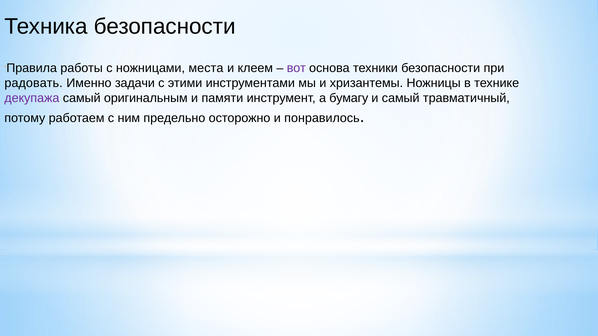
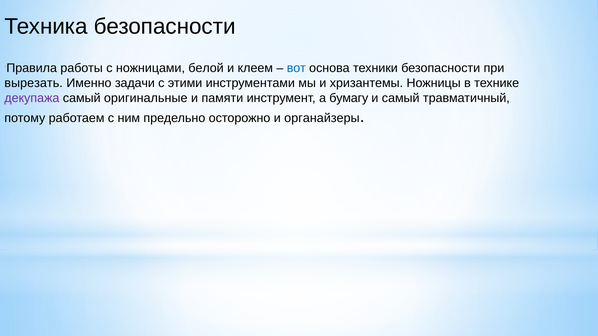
места: места -> белой
вот colour: purple -> blue
радовать: радовать -> вырезать
оригинальным: оригинальным -> оригинальные
понравилось: понравилось -> органайзеры
